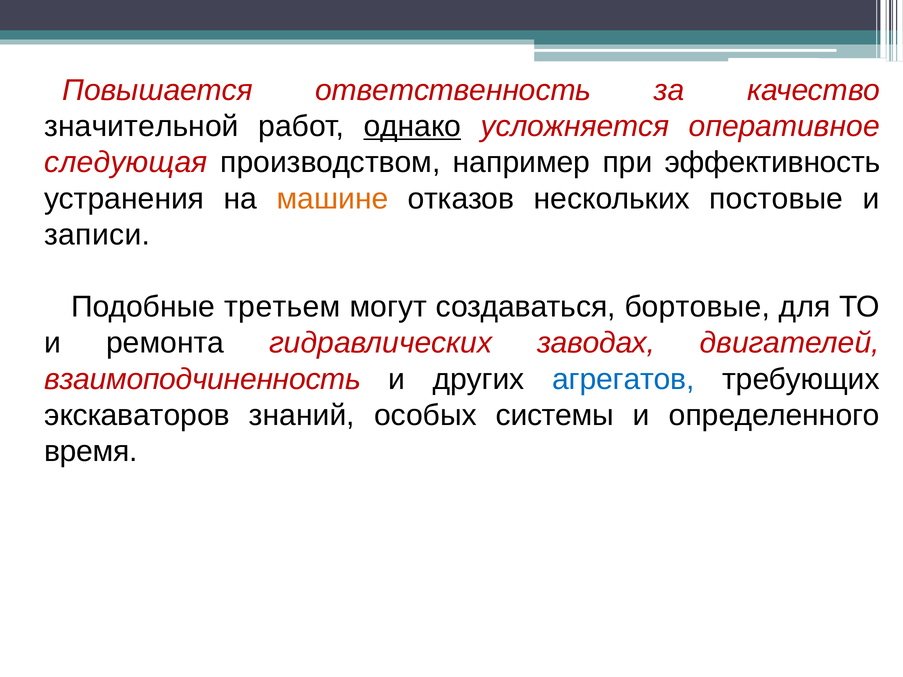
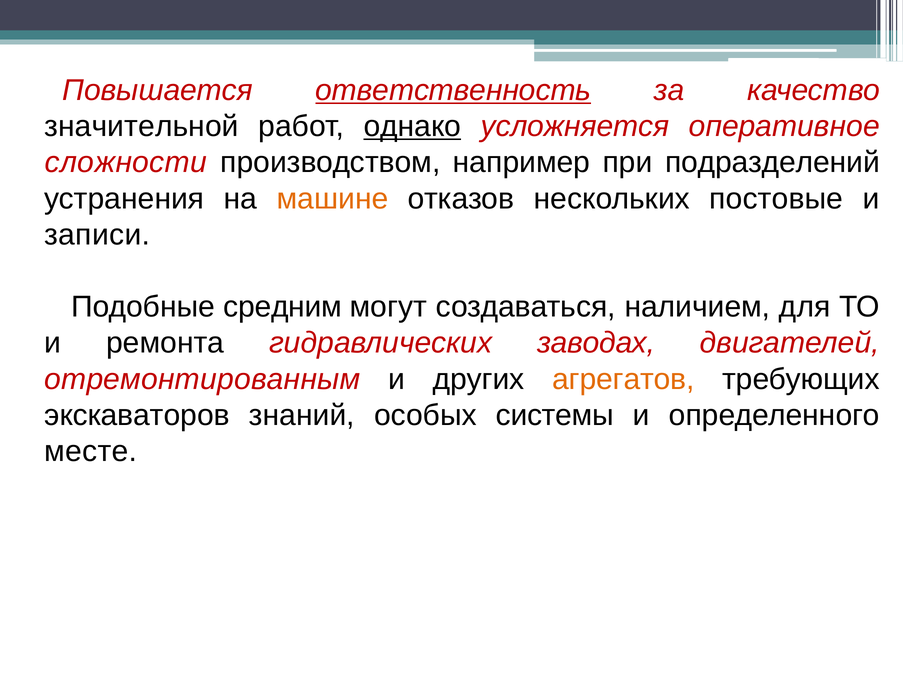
ответственность underline: none -> present
следующая: следующая -> сложности
эффективность: эффективность -> подразделений
третьем: третьем -> средним
бортовые: бортовые -> наличием
взаимоподчиненность: взаимоподчиненность -> отремонтированным
агрегатов colour: blue -> orange
время: время -> месте
